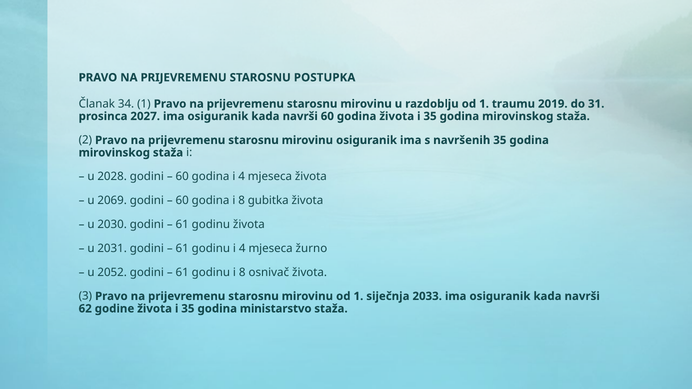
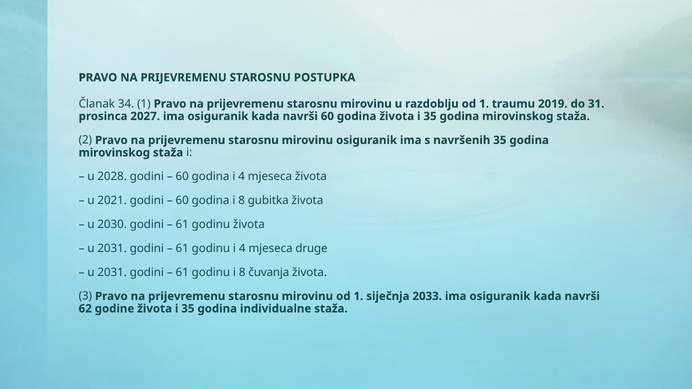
2069: 2069 -> 2021
žurno: žurno -> druge
2052 at (112, 273): 2052 -> 2031
osnivač: osnivač -> čuvanja
ministarstvo: ministarstvo -> individualne
